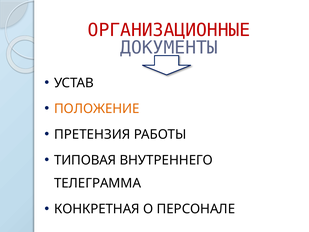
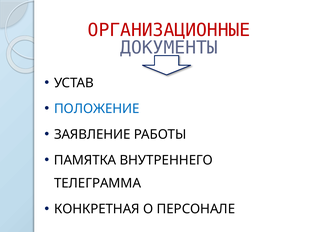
ПОЛОЖЕНИЕ colour: orange -> blue
ПРЕТЕНЗИЯ: ПРЕТЕНЗИЯ -> ЗАЯВЛЕНИЕ
ТИПОВАЯ: ТИПОВАЯ -> ПАМЯТКА
